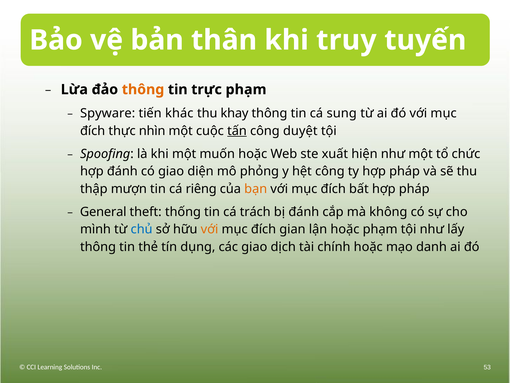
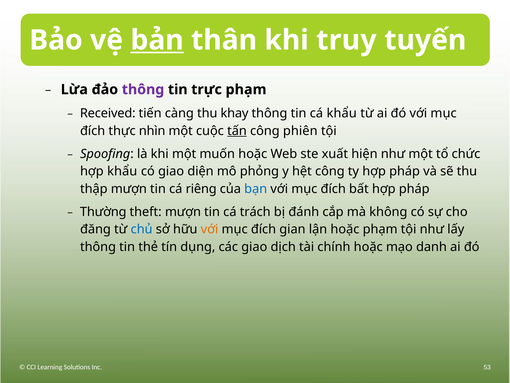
bản underline: none -> present
thông at (143, 89) colour: orange -> purple
Spyware: Spyware -> Received
khác: khác -> càng
cá sung: sung -> khẩu
duyệt: duyệt -> phiên
hợp đánh: đánh -> khẩu
bạn colour: orange -> blue
General: General -> Thường
theft thống: thống -> mượn
mình: mình -> đăng
